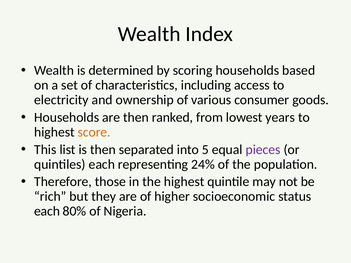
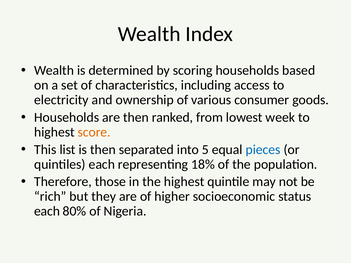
years: years -> week
pieces colour: purple -> blue
24%: 24% -> 18%
